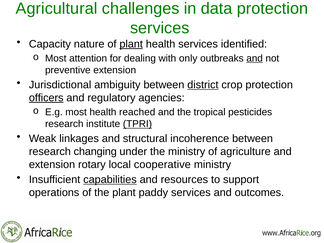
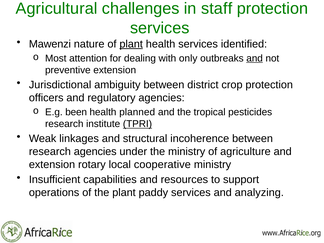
data: data -> staff
Capacity: Capacity -> Mawenzi
district underline: present -> none
officers underline: present -> none
E.g most: most -> been
reached: reached -> planned
research changing: changing -> agencies
capabilities underline: present -> none
outcomes: outcomes -> analyzing
